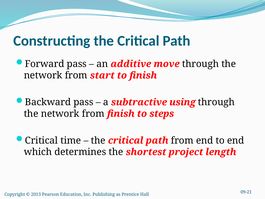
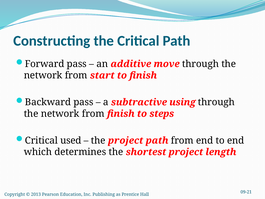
time: time -> used
critical at (126, 140): critical -> project
